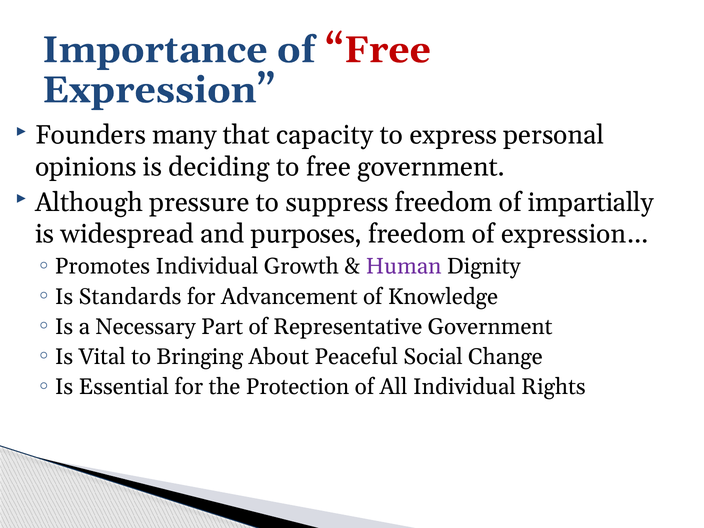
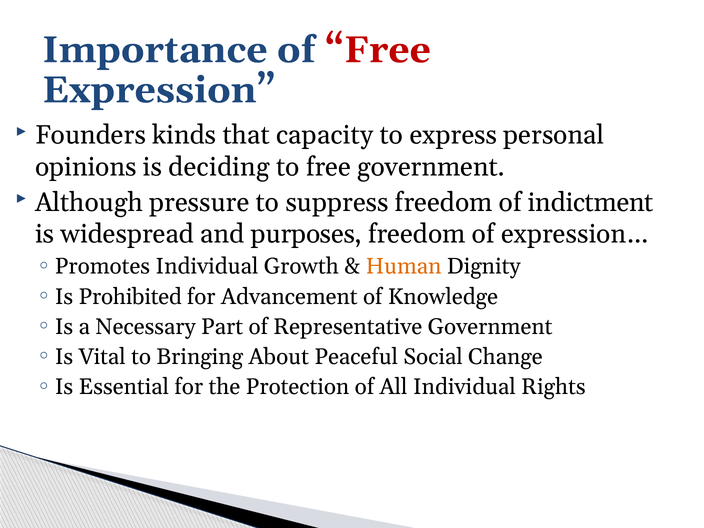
many: many -> kinds
impartially: impartially -> indictment
Human colour: purple -> orange
Standards: Standards -> Prohibited
